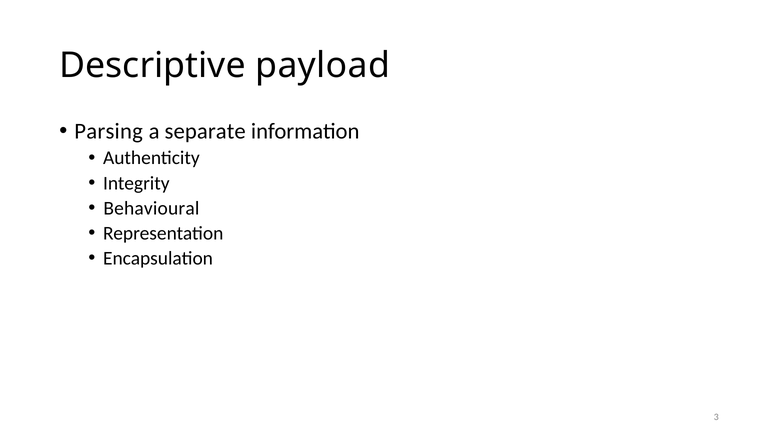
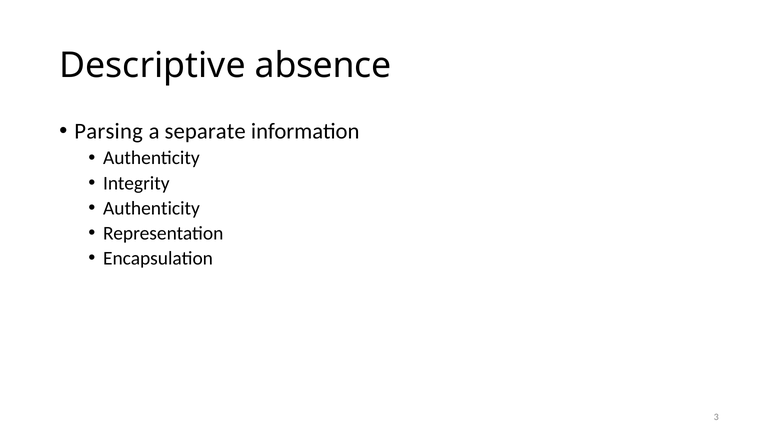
payload: payload -> absence
Behavioural at (151, 208): Behavioural -> Authenticity
